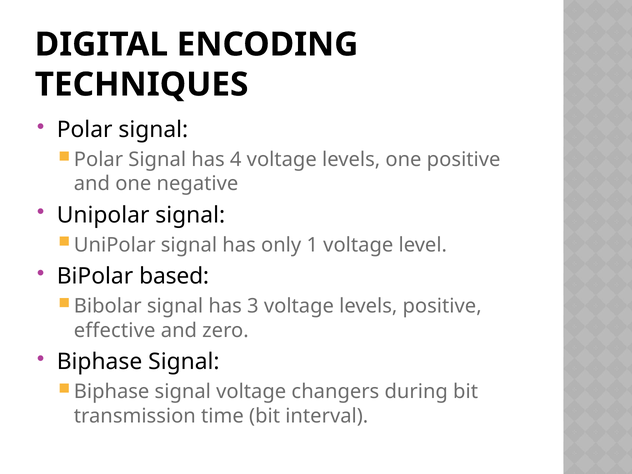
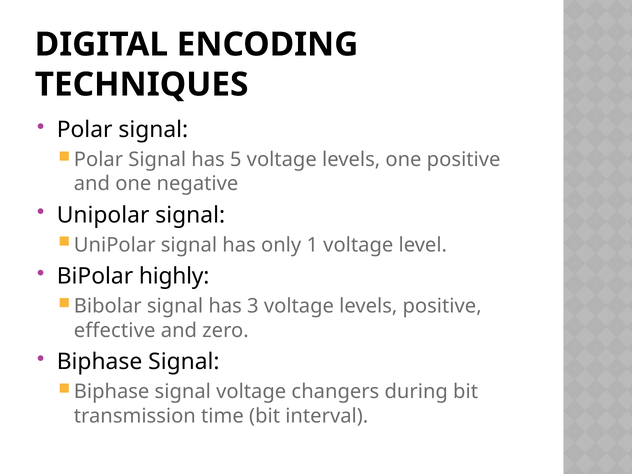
4: 4 -> 5
based: based -> highly
